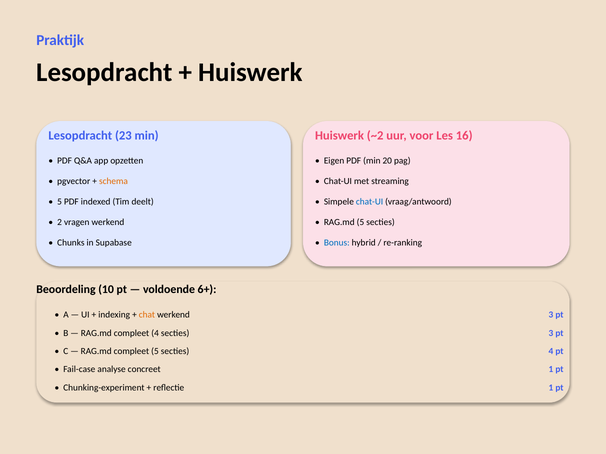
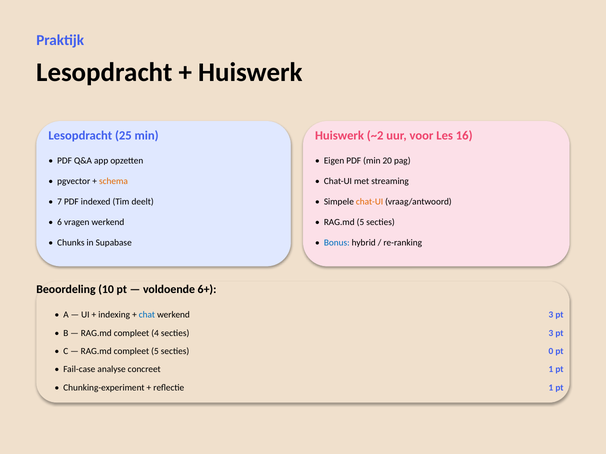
23: 23 -> 25
5 at (60, 202): 5 -> 7
chat-UI at (370, 202) colour: blue -> orange
2: 2 -> 6
chat colour: orange -> blue
secties 4: 4 -> 0
